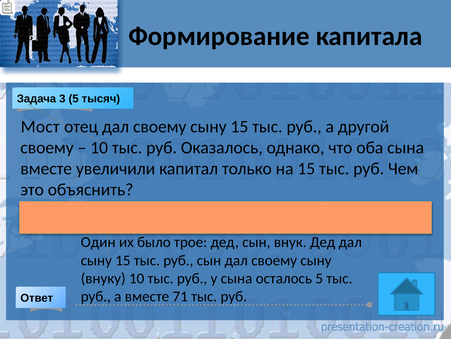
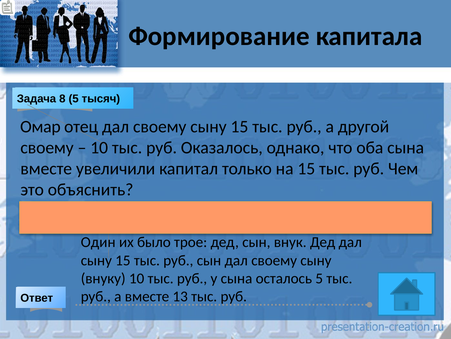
3: 3 -> 8
Мост: Мост -> Омар
71: 71 -> 13
